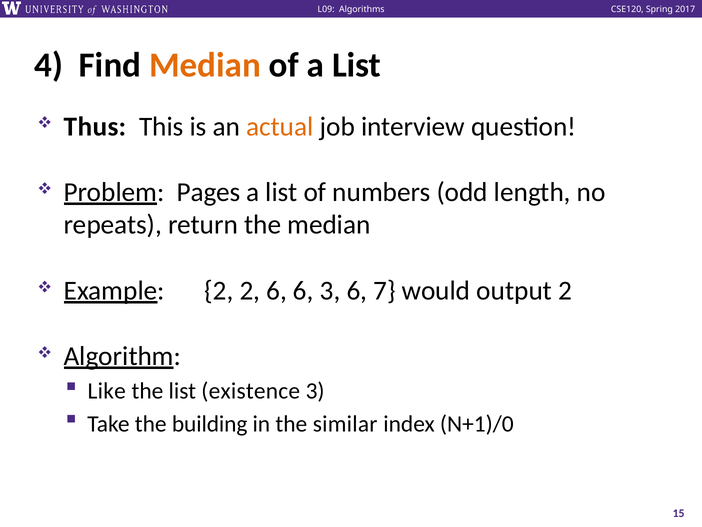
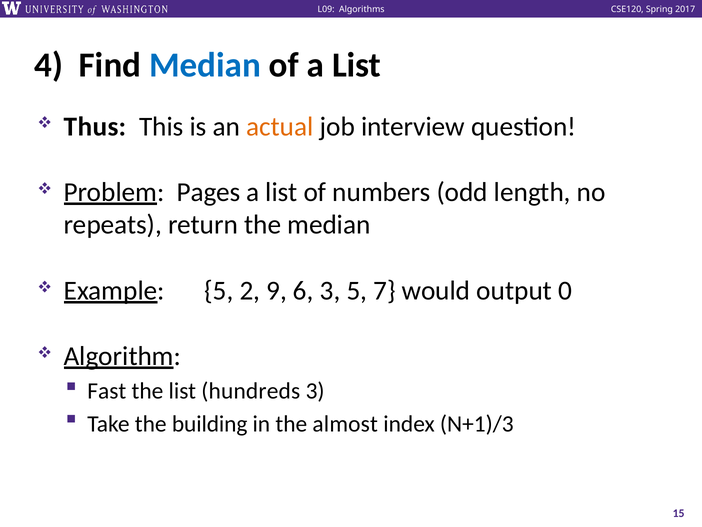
Median at (205, 65) colour: orange -> blue
Example 2: 2 -> 5
2 6: 6 -> 9
3 6: 6 -> 5
output 2: 2 -> 0
Like: Like -> Fast
existence: existence -> hundreds
similar: similar -> almost
N+1)/0: N+1)/0 -> N+1)/3
